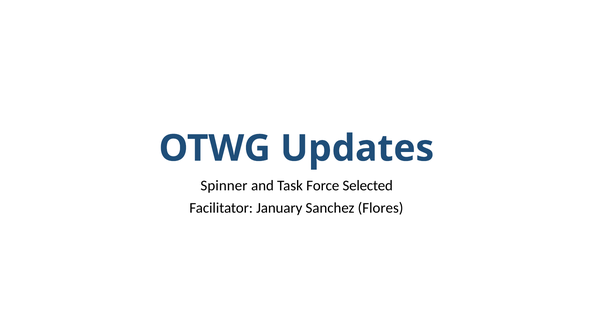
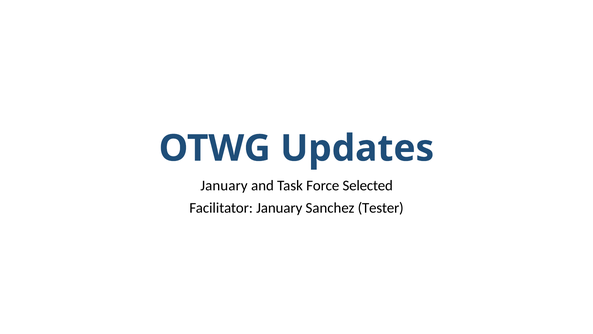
Spinner at (224, 185): Spinner -> January
Flores: Flores -> Tester
